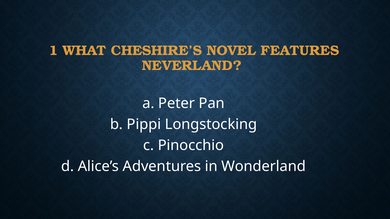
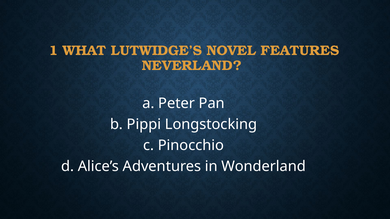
CHESHIRE’S: CHESHIRE’S -> LUTWIDGE’S
